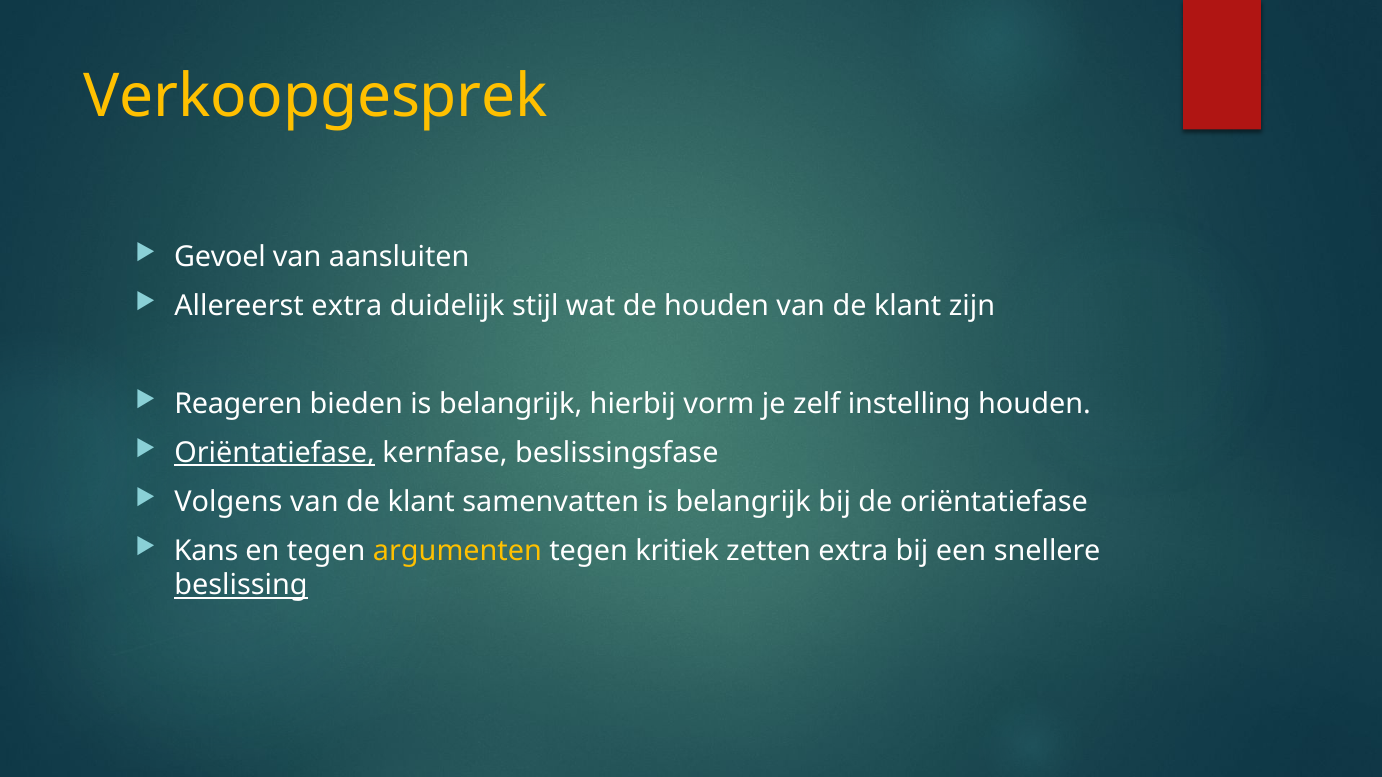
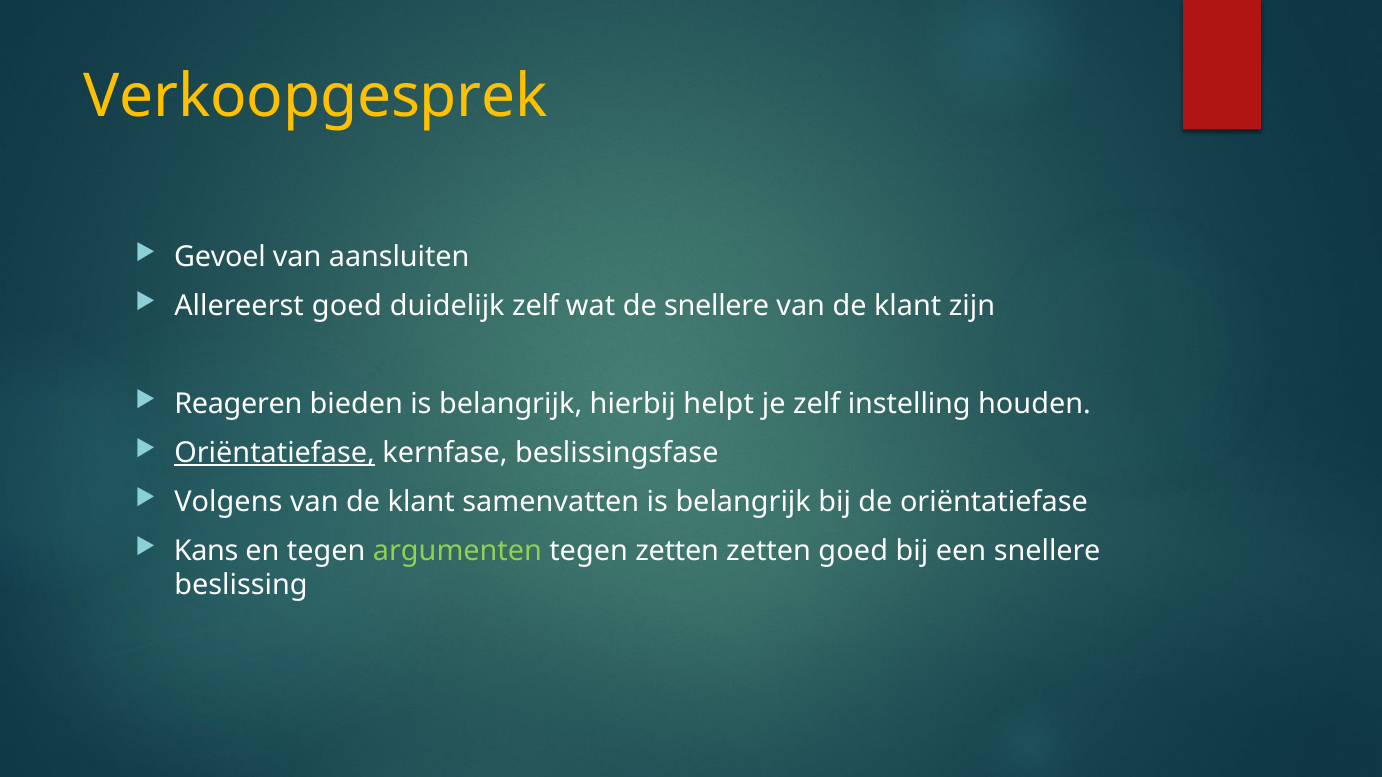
Allereerst extra: extra -> goed
duidelijk stijl: stijl -> zelf
de houden: houden -> snellere
vorm: vorm -> helpt
argumenten colour: yellow -> light green
tegen kritiek: kritiek -> zetten
zetten extra: extra -> goed
beslissing underline: present -> none
